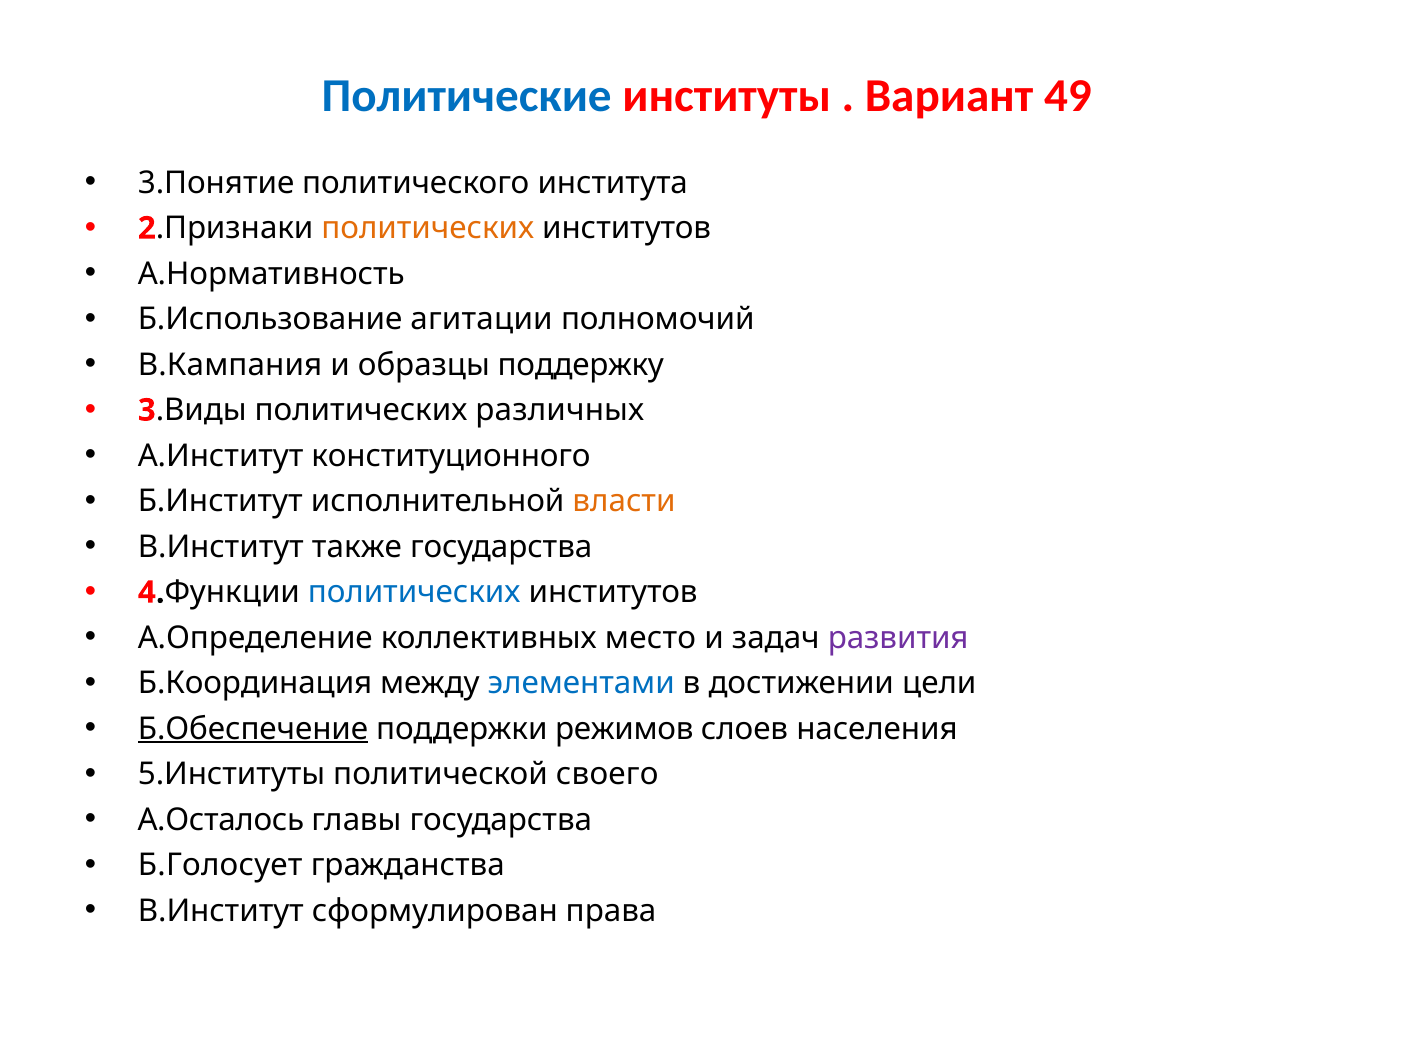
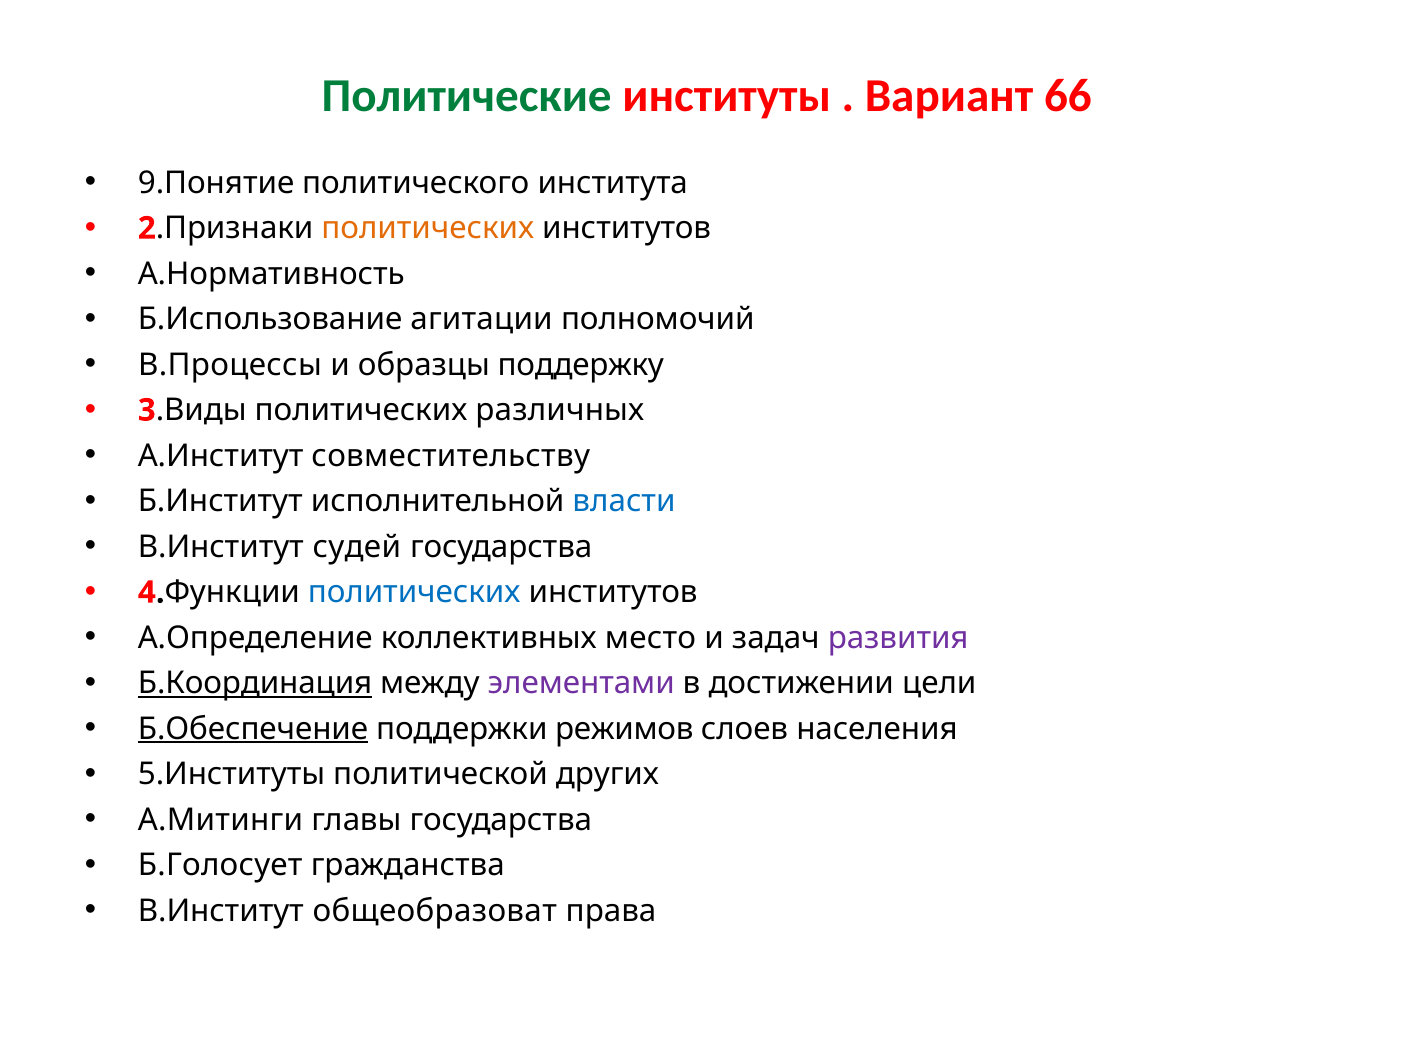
Политические colour: blue -> green
49: 49 -> 66
3.Понятие: 3.Понятие -> 9.Понятие
В.Кампания: В.Кампания -> В.Процессы
конституционного: конституционного -> совместительству
власти colour: orange -> blue
также: также -> судей
Б.Координация underline: none -> present
элементами colour: blue -> purple
своего: своего -> других
А.Осталось: А.Осталось -> А.Митинги
сформулирован: сформулирован -> общеобразоват
